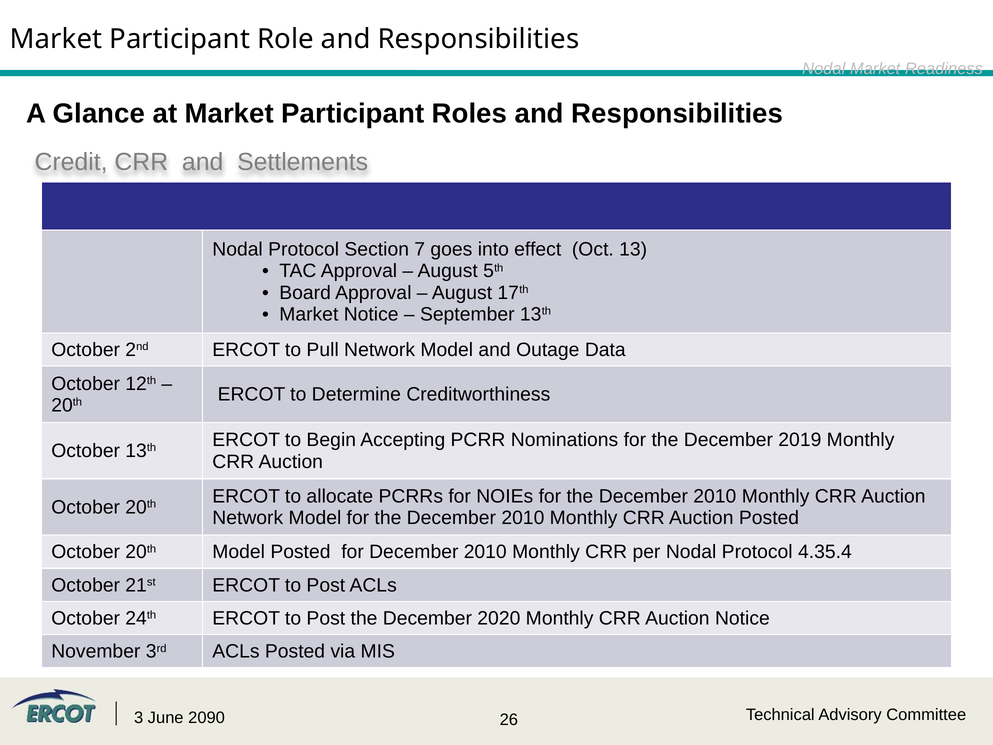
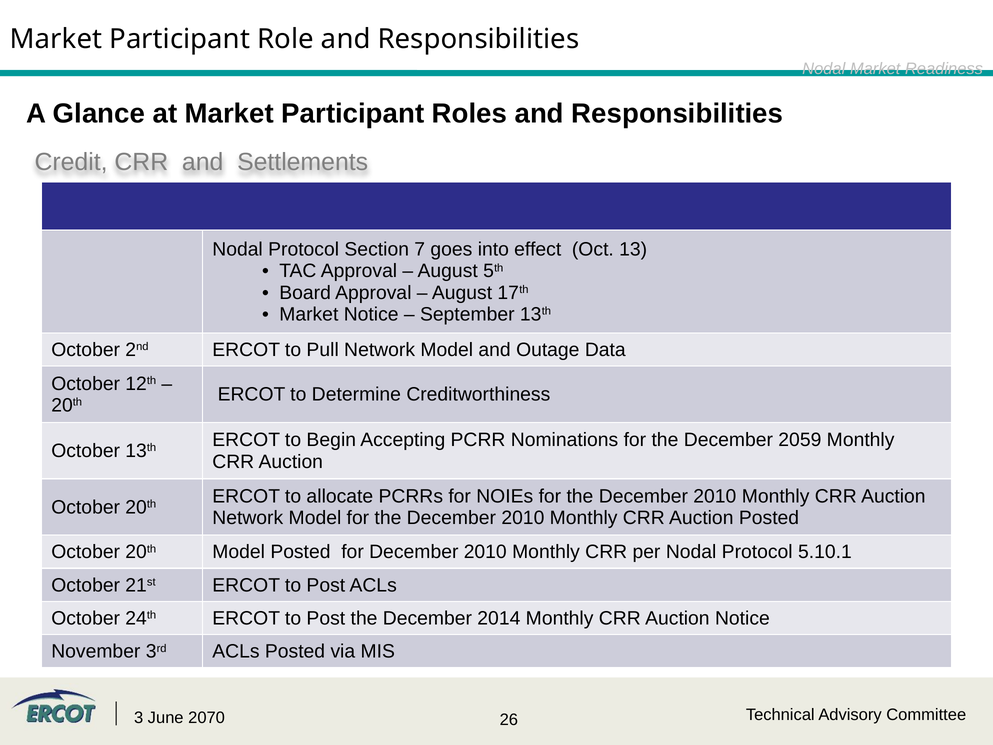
2019: 2019 -> 2059
4.35.4: 4.35.4 -> 5.10.1
2020: 2020 -> 2014
2090: 2090 -> 2070
